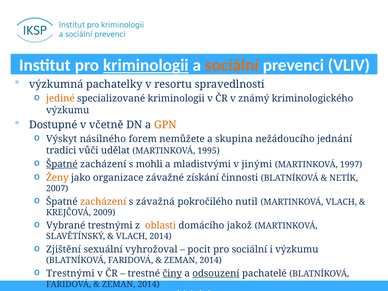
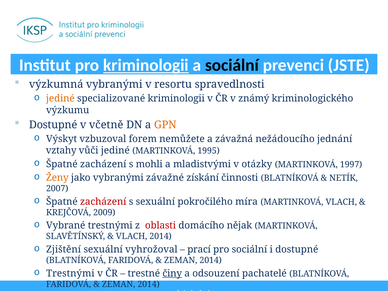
sociální at (232, 65) colour: orange -> black
VLIV: VLIV -> JSTE
výzkumná pachatelky: pachatelky -> vybranými
násilného: násilného -> vzbuzoval
skupina: skupina -> závažná
tradici: tradici -> vztahy
vůči udělat: udělat -> jediné
Špatné at (62, 164) underline: present -> none
jinými: jinými -> otázky
jako organizace: organizace -> vybranými
zacházení at (103, 202) colour: orange -> red
s závažná: závažná -> sexuální
nutil: nutil -> míra
oblasti colour: orange -> red
jakož: jakož -> nějak
pocit: pocit -> prací
i výzkumu: výzkumu -> dostupné
odsouzení underline: present -> none
